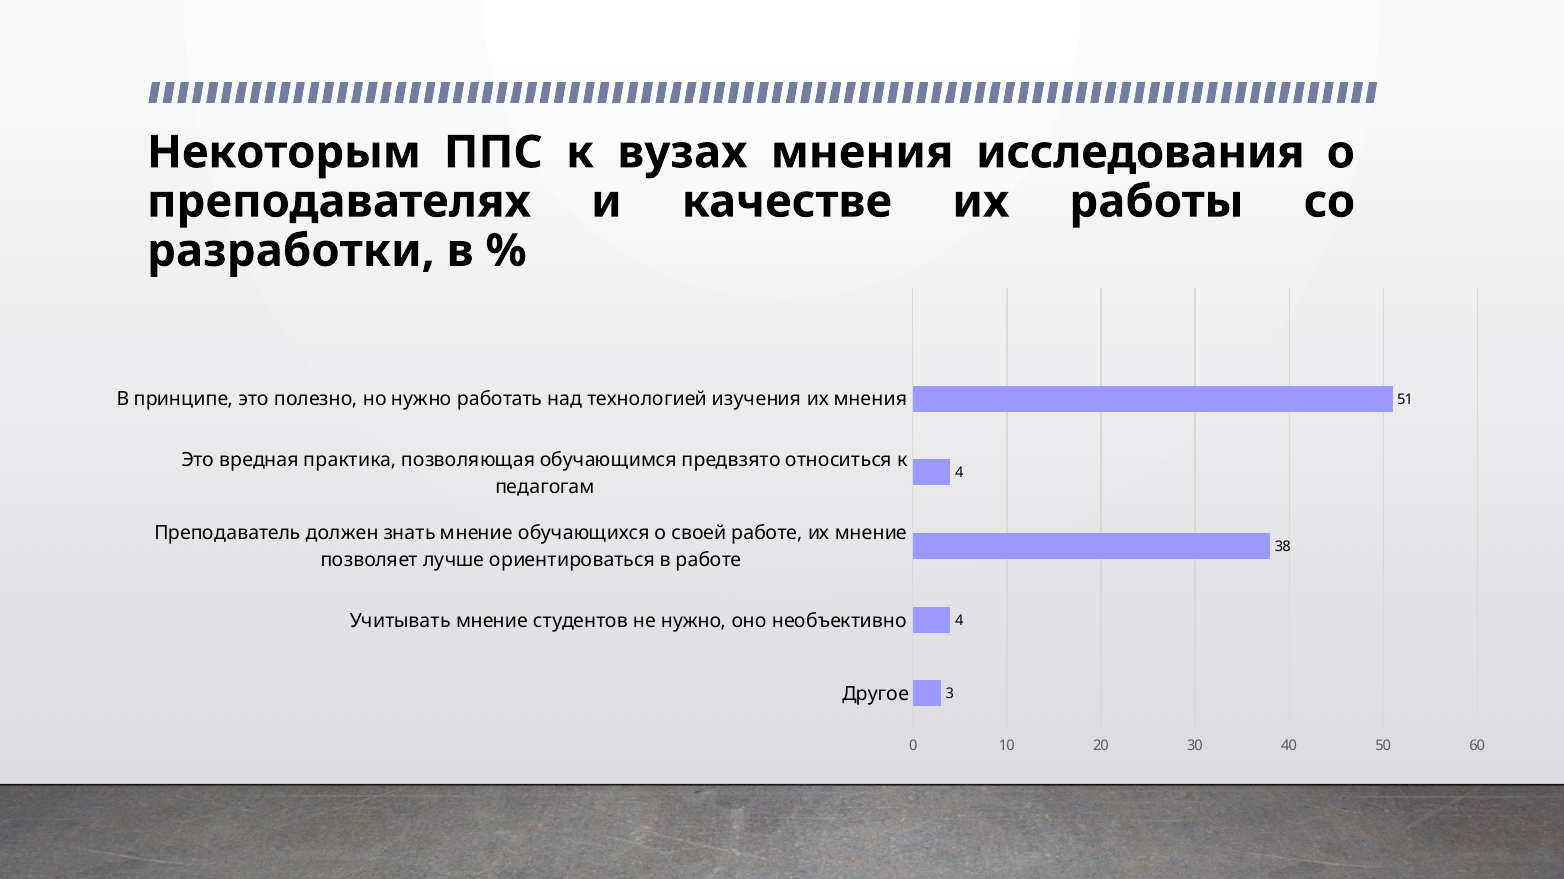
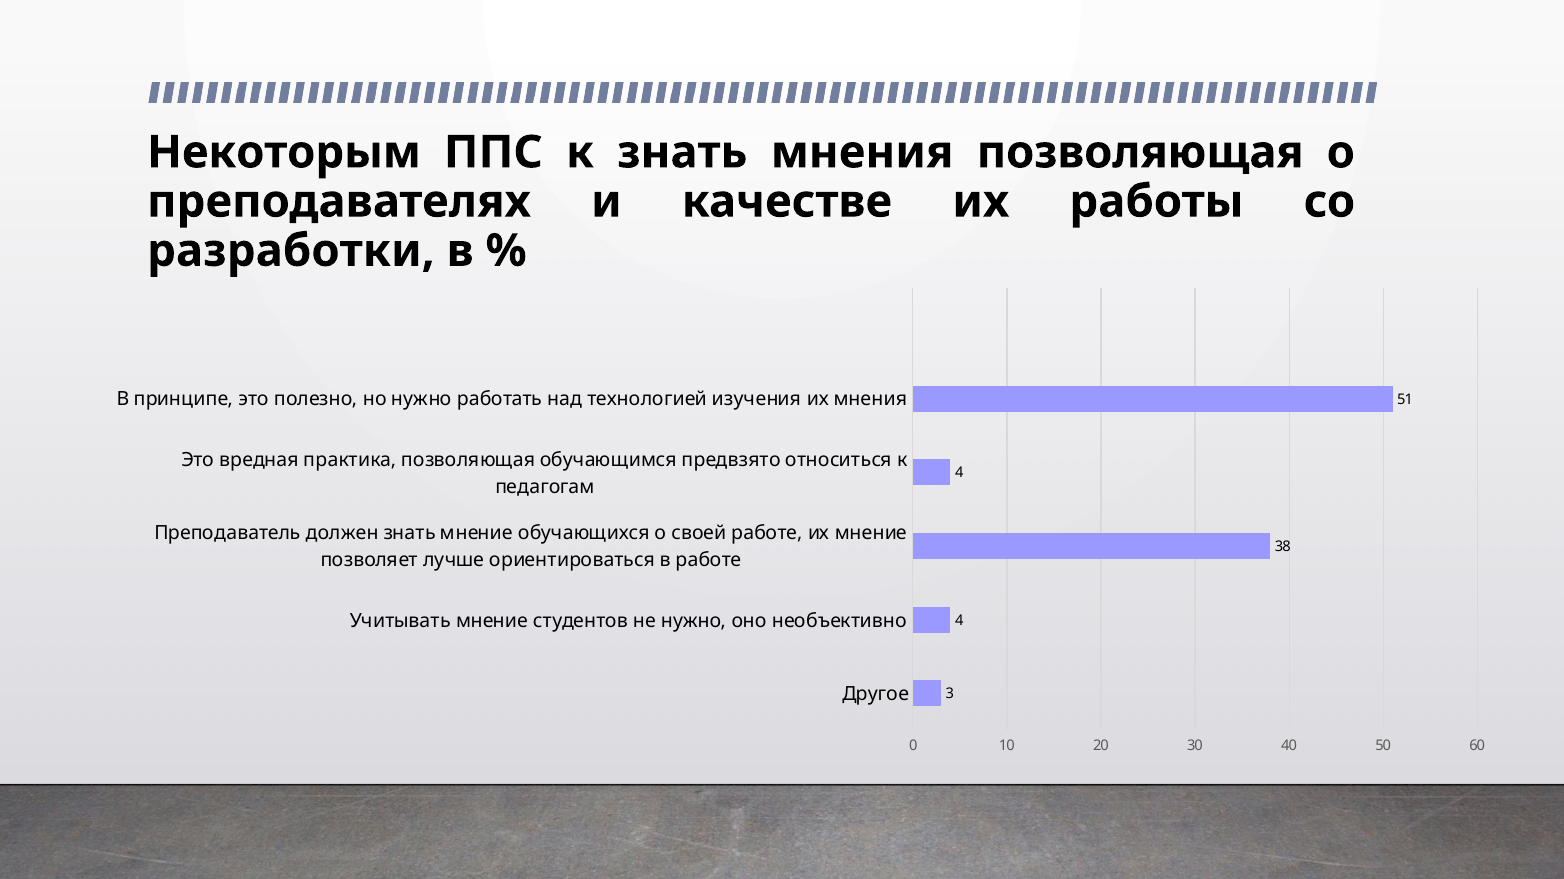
к вузах: вузах -> знать
мнения исследования: исследования -> позволяющая
